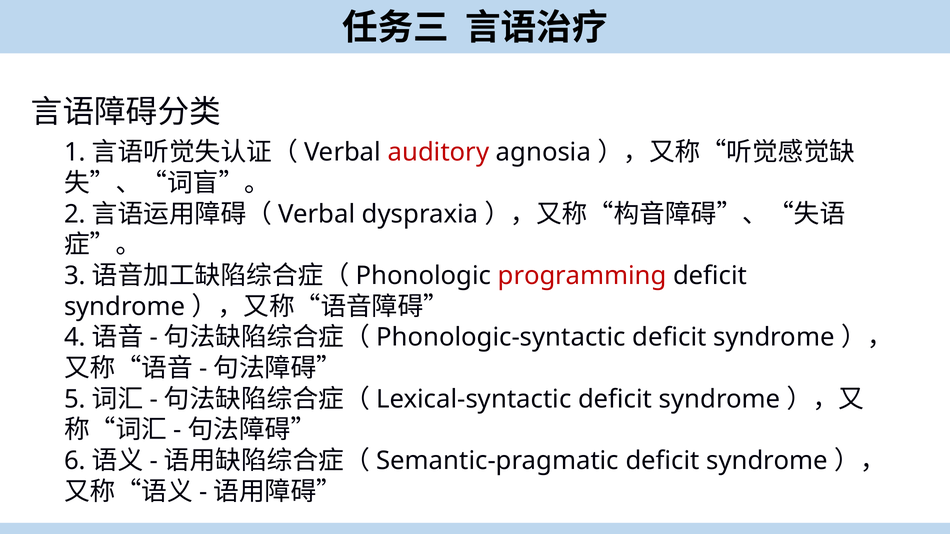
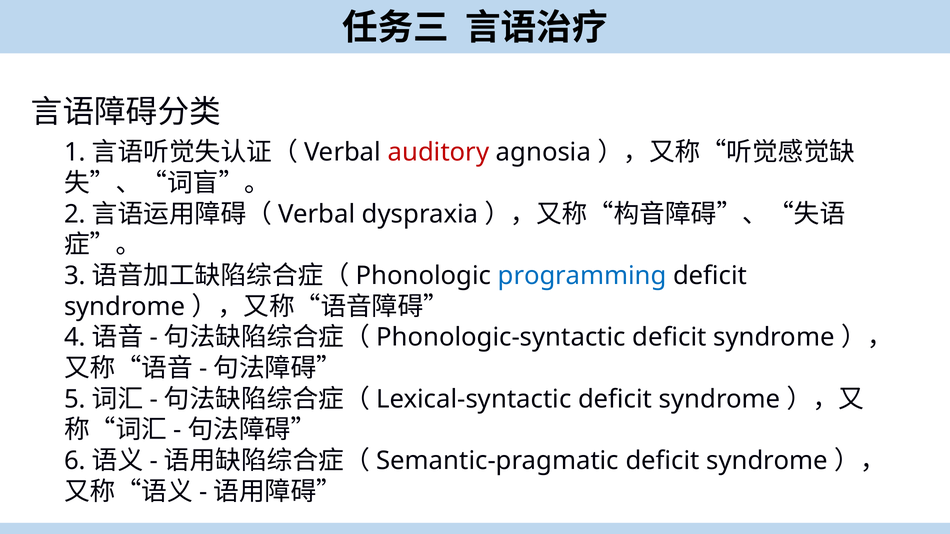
programming colour: red -> blue
